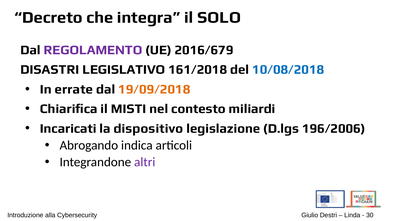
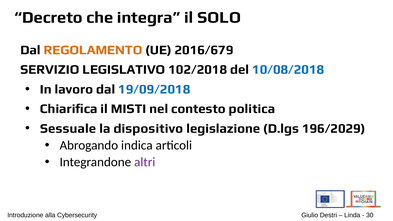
REGOLAMENTO colour: purple -> orange
DISASTRI: DISASTRI -> SERVIZIO
161/2018: 161/2018 -> 102/2018
errate: errate -> lavoro
19/09/2018 colour: orange -> blue
miliardi: miliardi -> politica
Incaricati: Incaricati -> Sessuale
196/2006: 196/2006 -> 196/2029
